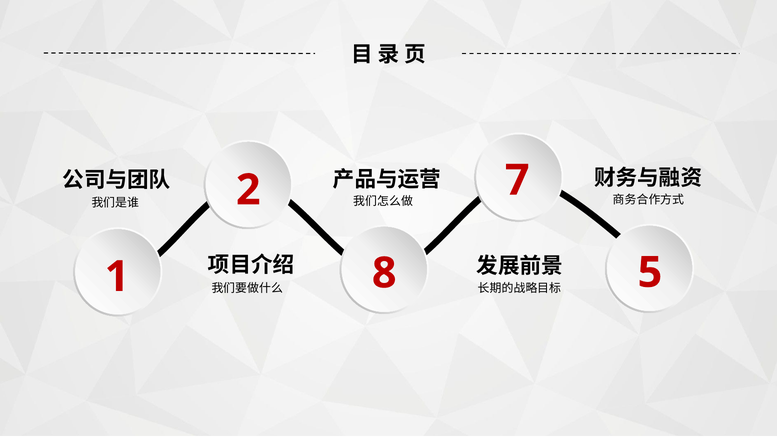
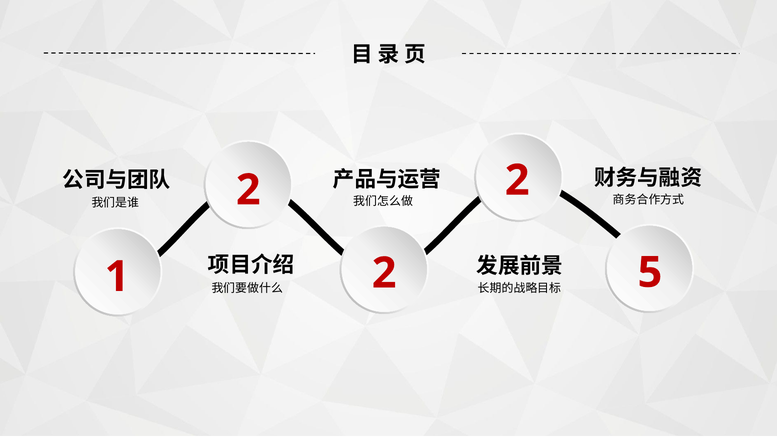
7 at (517, 180): 7 -> 2
1 8: 8 -> 2
